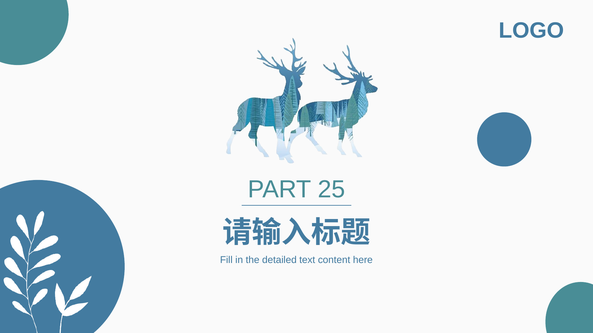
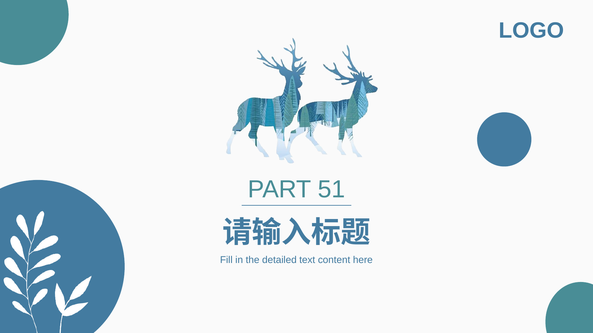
25: 25 -> 51
